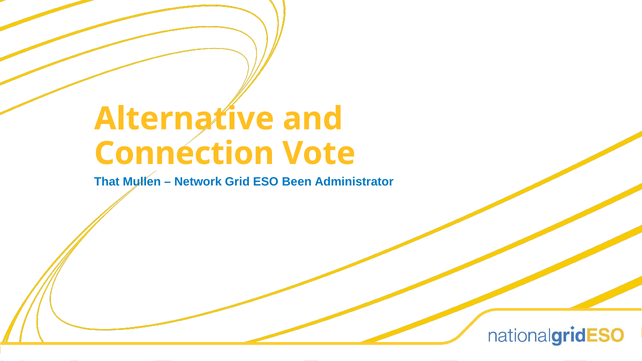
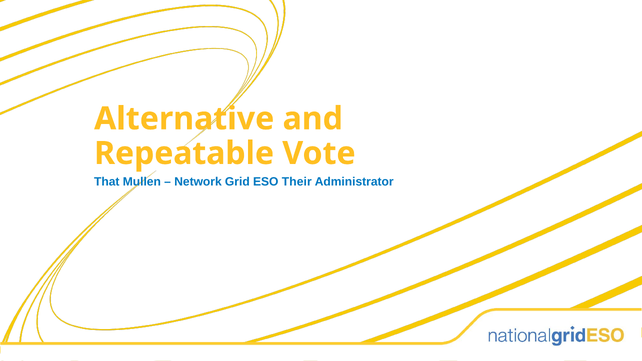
Connection: Connection -> Repeatable
Been: Been -> Their
